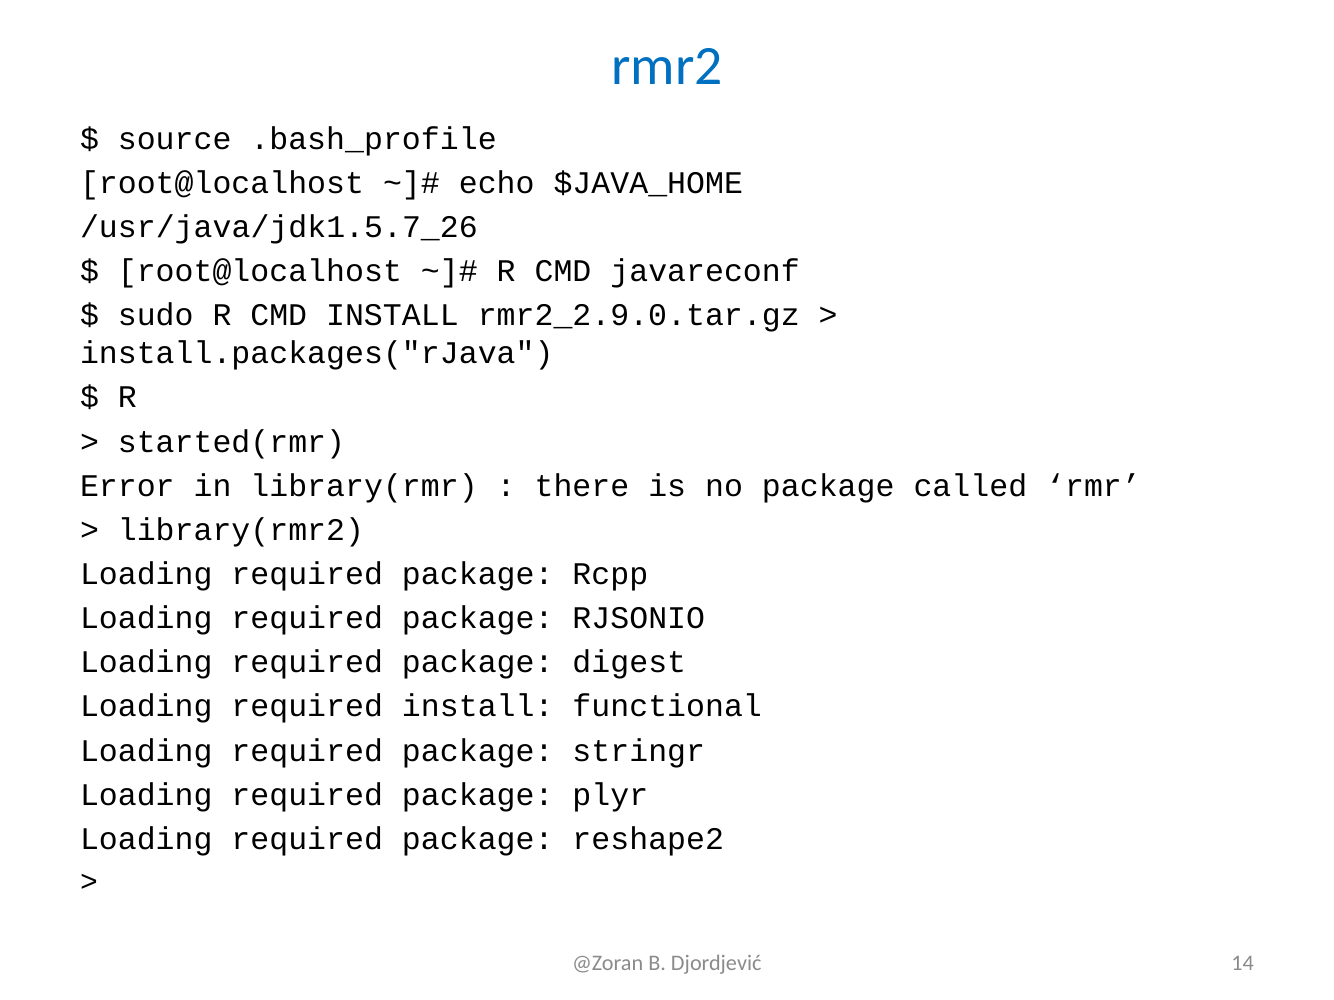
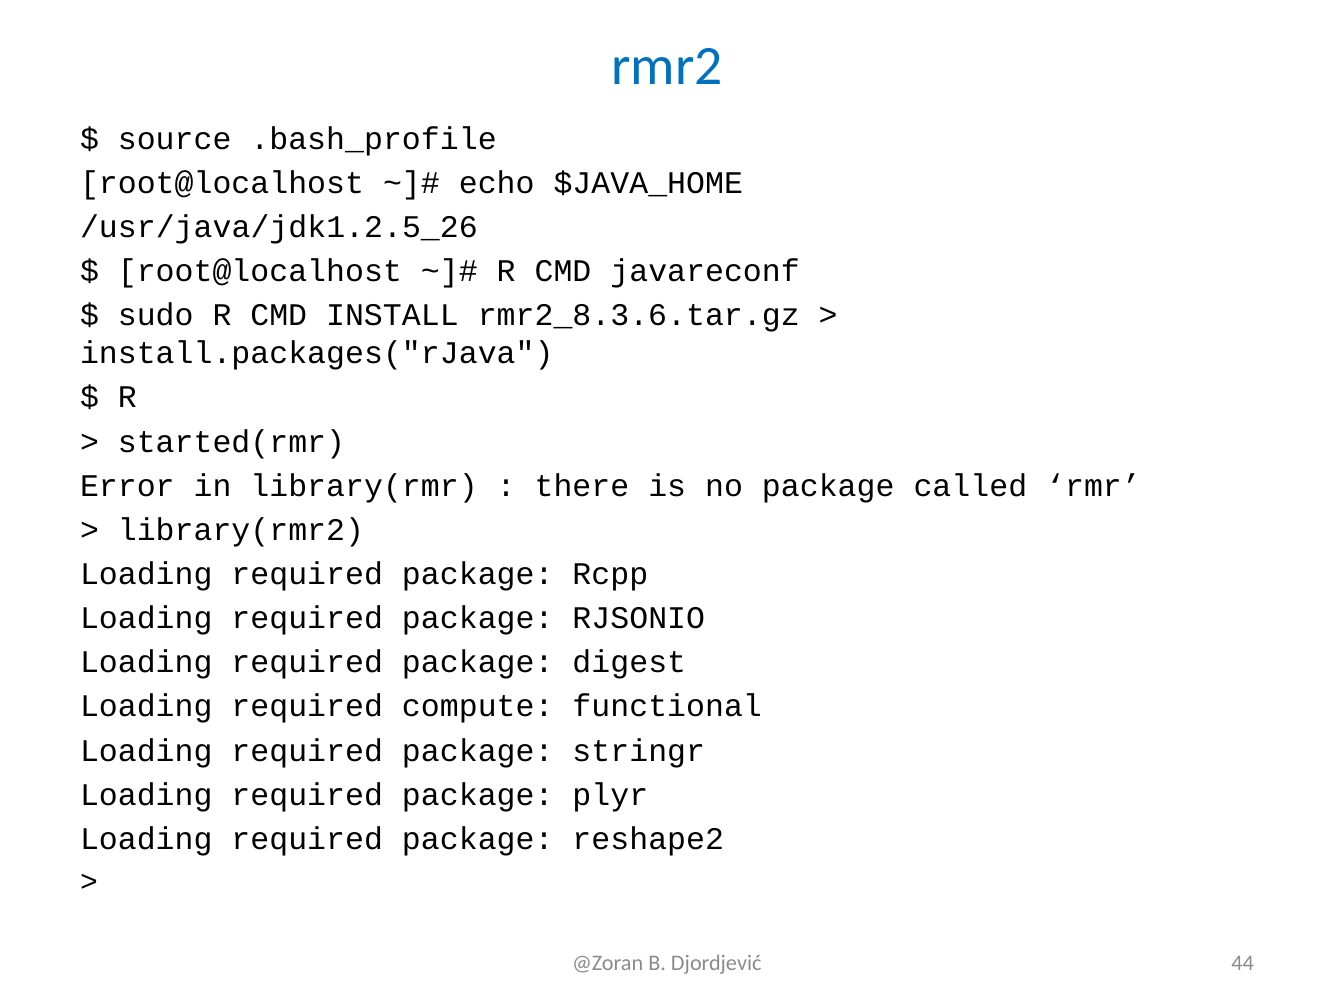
/usr/java/jdk1.5.7_26: /usr/java/jdk1.5.7_26 -> /usr/java/jdk1.2.5_26
rmr2_2.9.0.tar.gz: rmr2_2.9.0.tar.gz -> rmr2_8.3.6.tar.gz
required install: install -> compute
14: 14 -> 44
